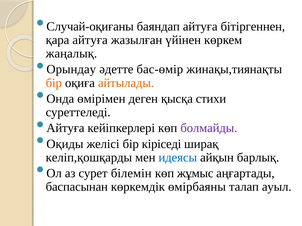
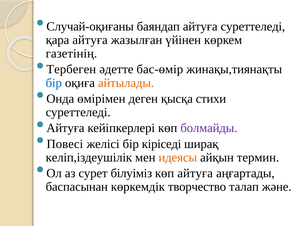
айтуға бітіргеннен: бітіргеннен -> суреттеледі
жаңалық: жаңалық -> газетінің
Орындау: Орындау -> Тербеген
бір at (54, 83) colour: orange -> blue
Оқиды: Оқиды -> Повесі
келіп,қошқарды: келіп,қошқарды -> келіп,іздеушілік
идеясы colour: blue -> orange
барлық: барлық -> термин
білемін: білемін -> білуіміз
көп жұмыс: жұмыс -> айтуға
өмірбаяны: өмірбаяны -> творчество
ауыл: ауыл -> және
